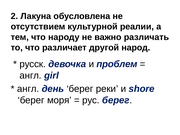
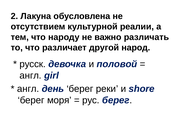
проблем: проблем -> половой
